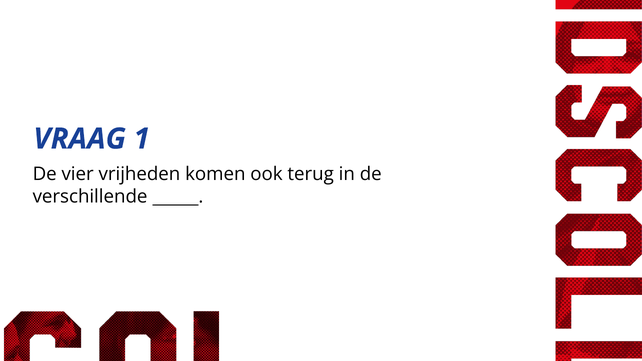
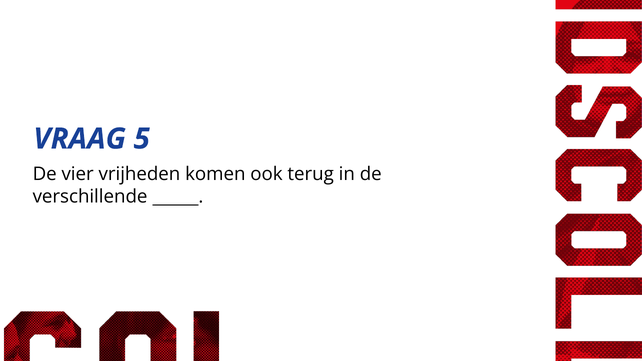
1: 1 -> 5
